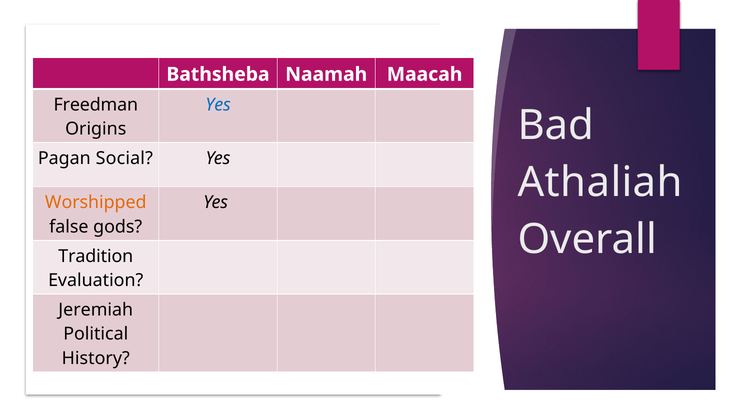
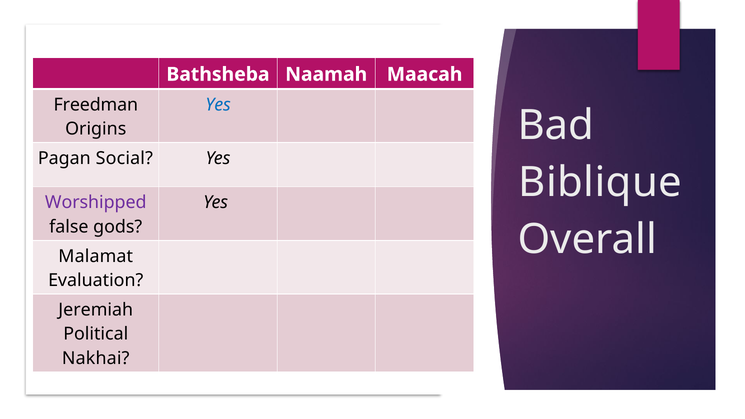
Athaliah: Athaliah -> Biblique
Worshipped colour: orange -> purple
Tradition: Tradition -> Malamat
History: History -> Nakhai
